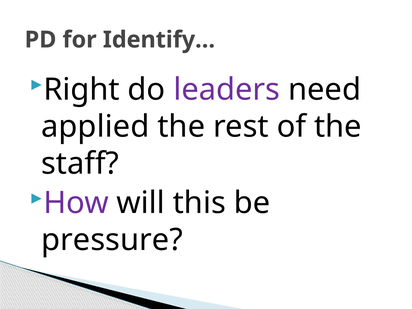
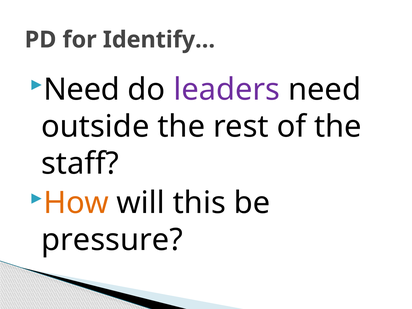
Right at (82, 89): Right -> Need
applied: applied -> outside
How colour: purple -> orange
